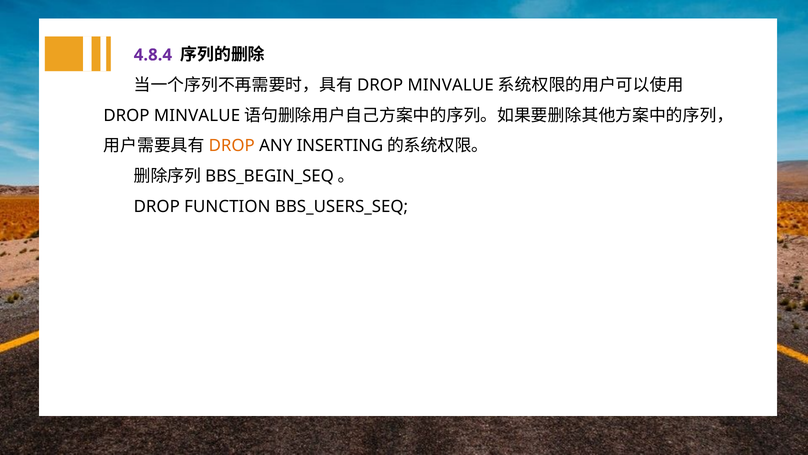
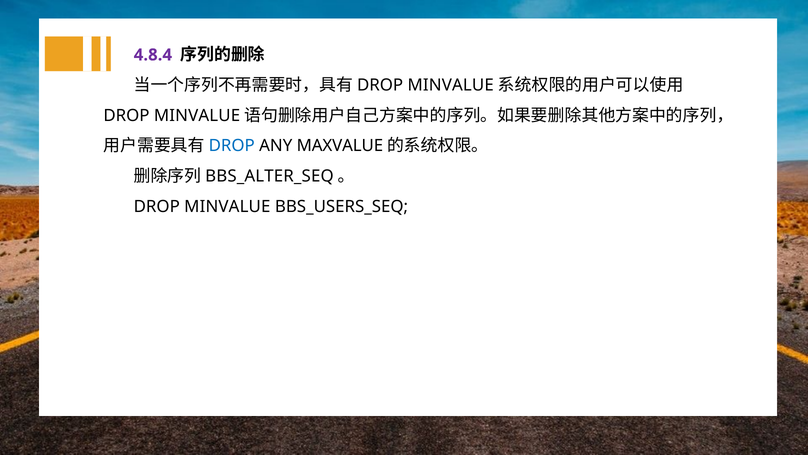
DROP at (232, 146) colour: orange -> blue
INSERTING: INSERTING -> MAXVALUE
BBS_BEGIN_SEQ: BBS_BEGIN_SEQ -> BBS_ALTER_SEQ
FUNCTION at (227, 206): FUNCTION -> MINVALUE
